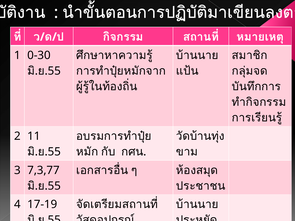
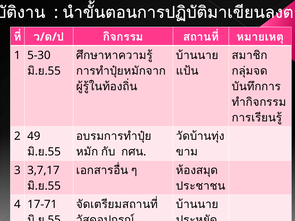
0-30: 0-30 -> 5-30
11: 11 -> 49
7,3,77: 7,3,77 -> 3,7,17
17-19: 17-19 -> 17-71
